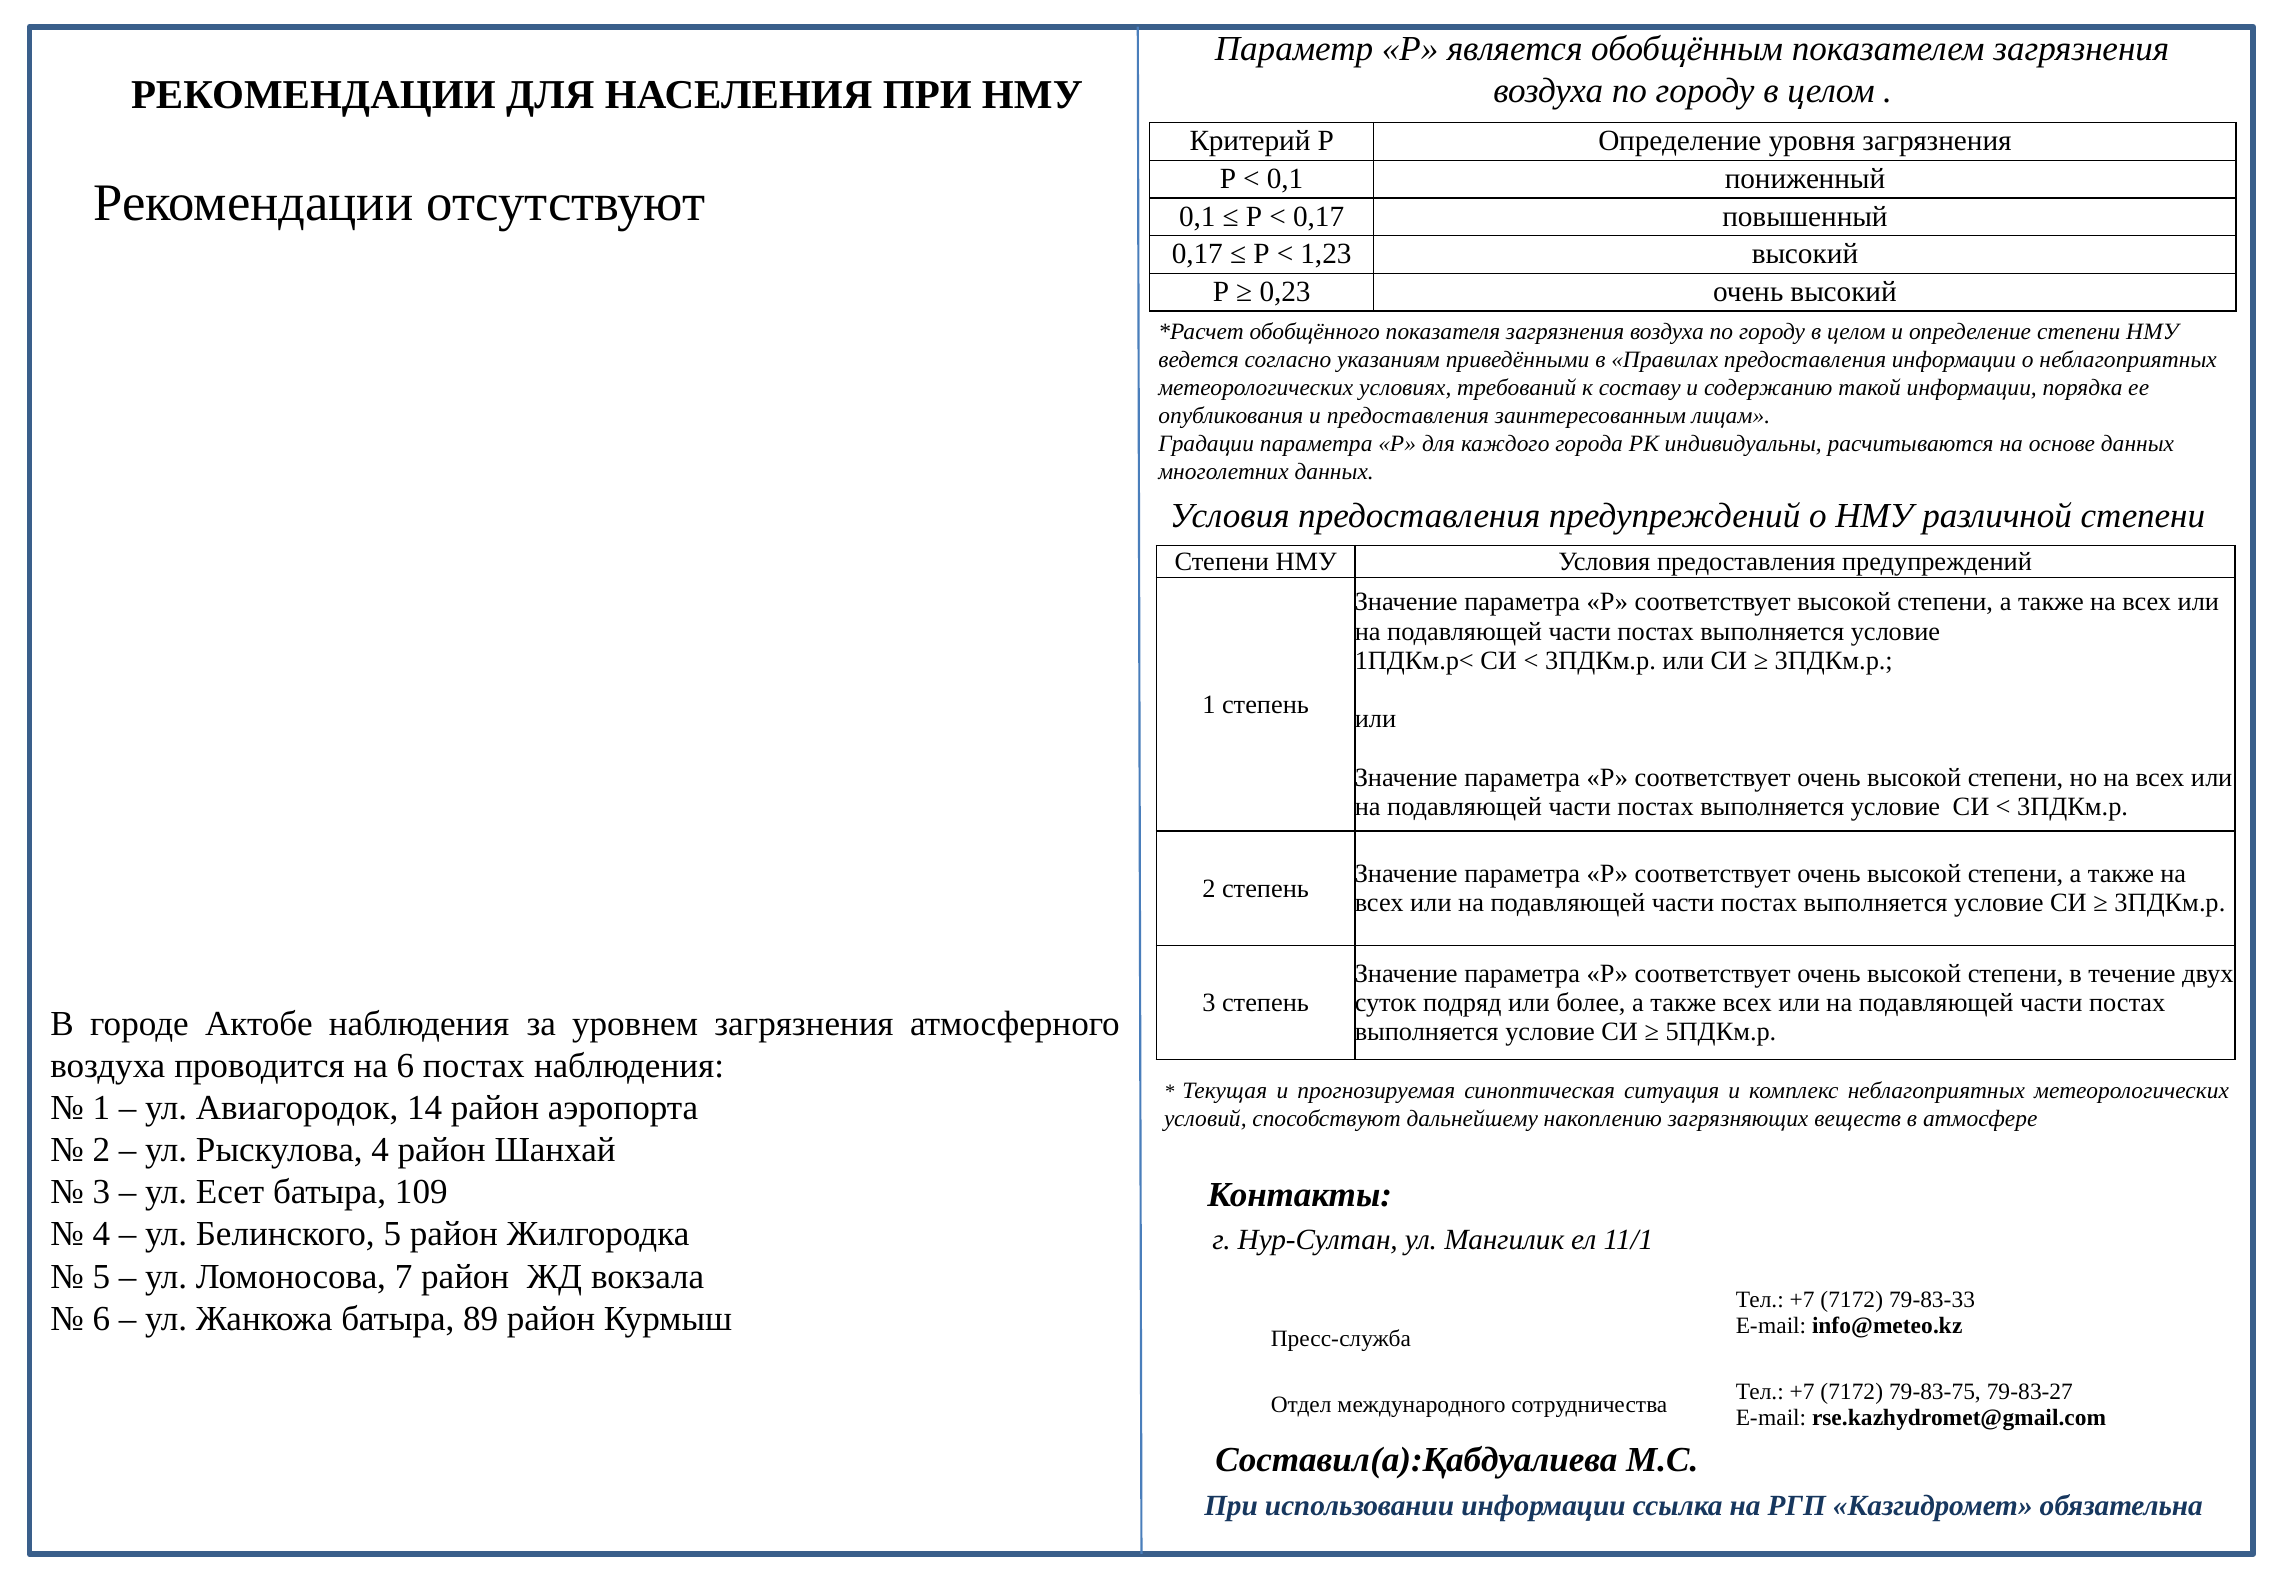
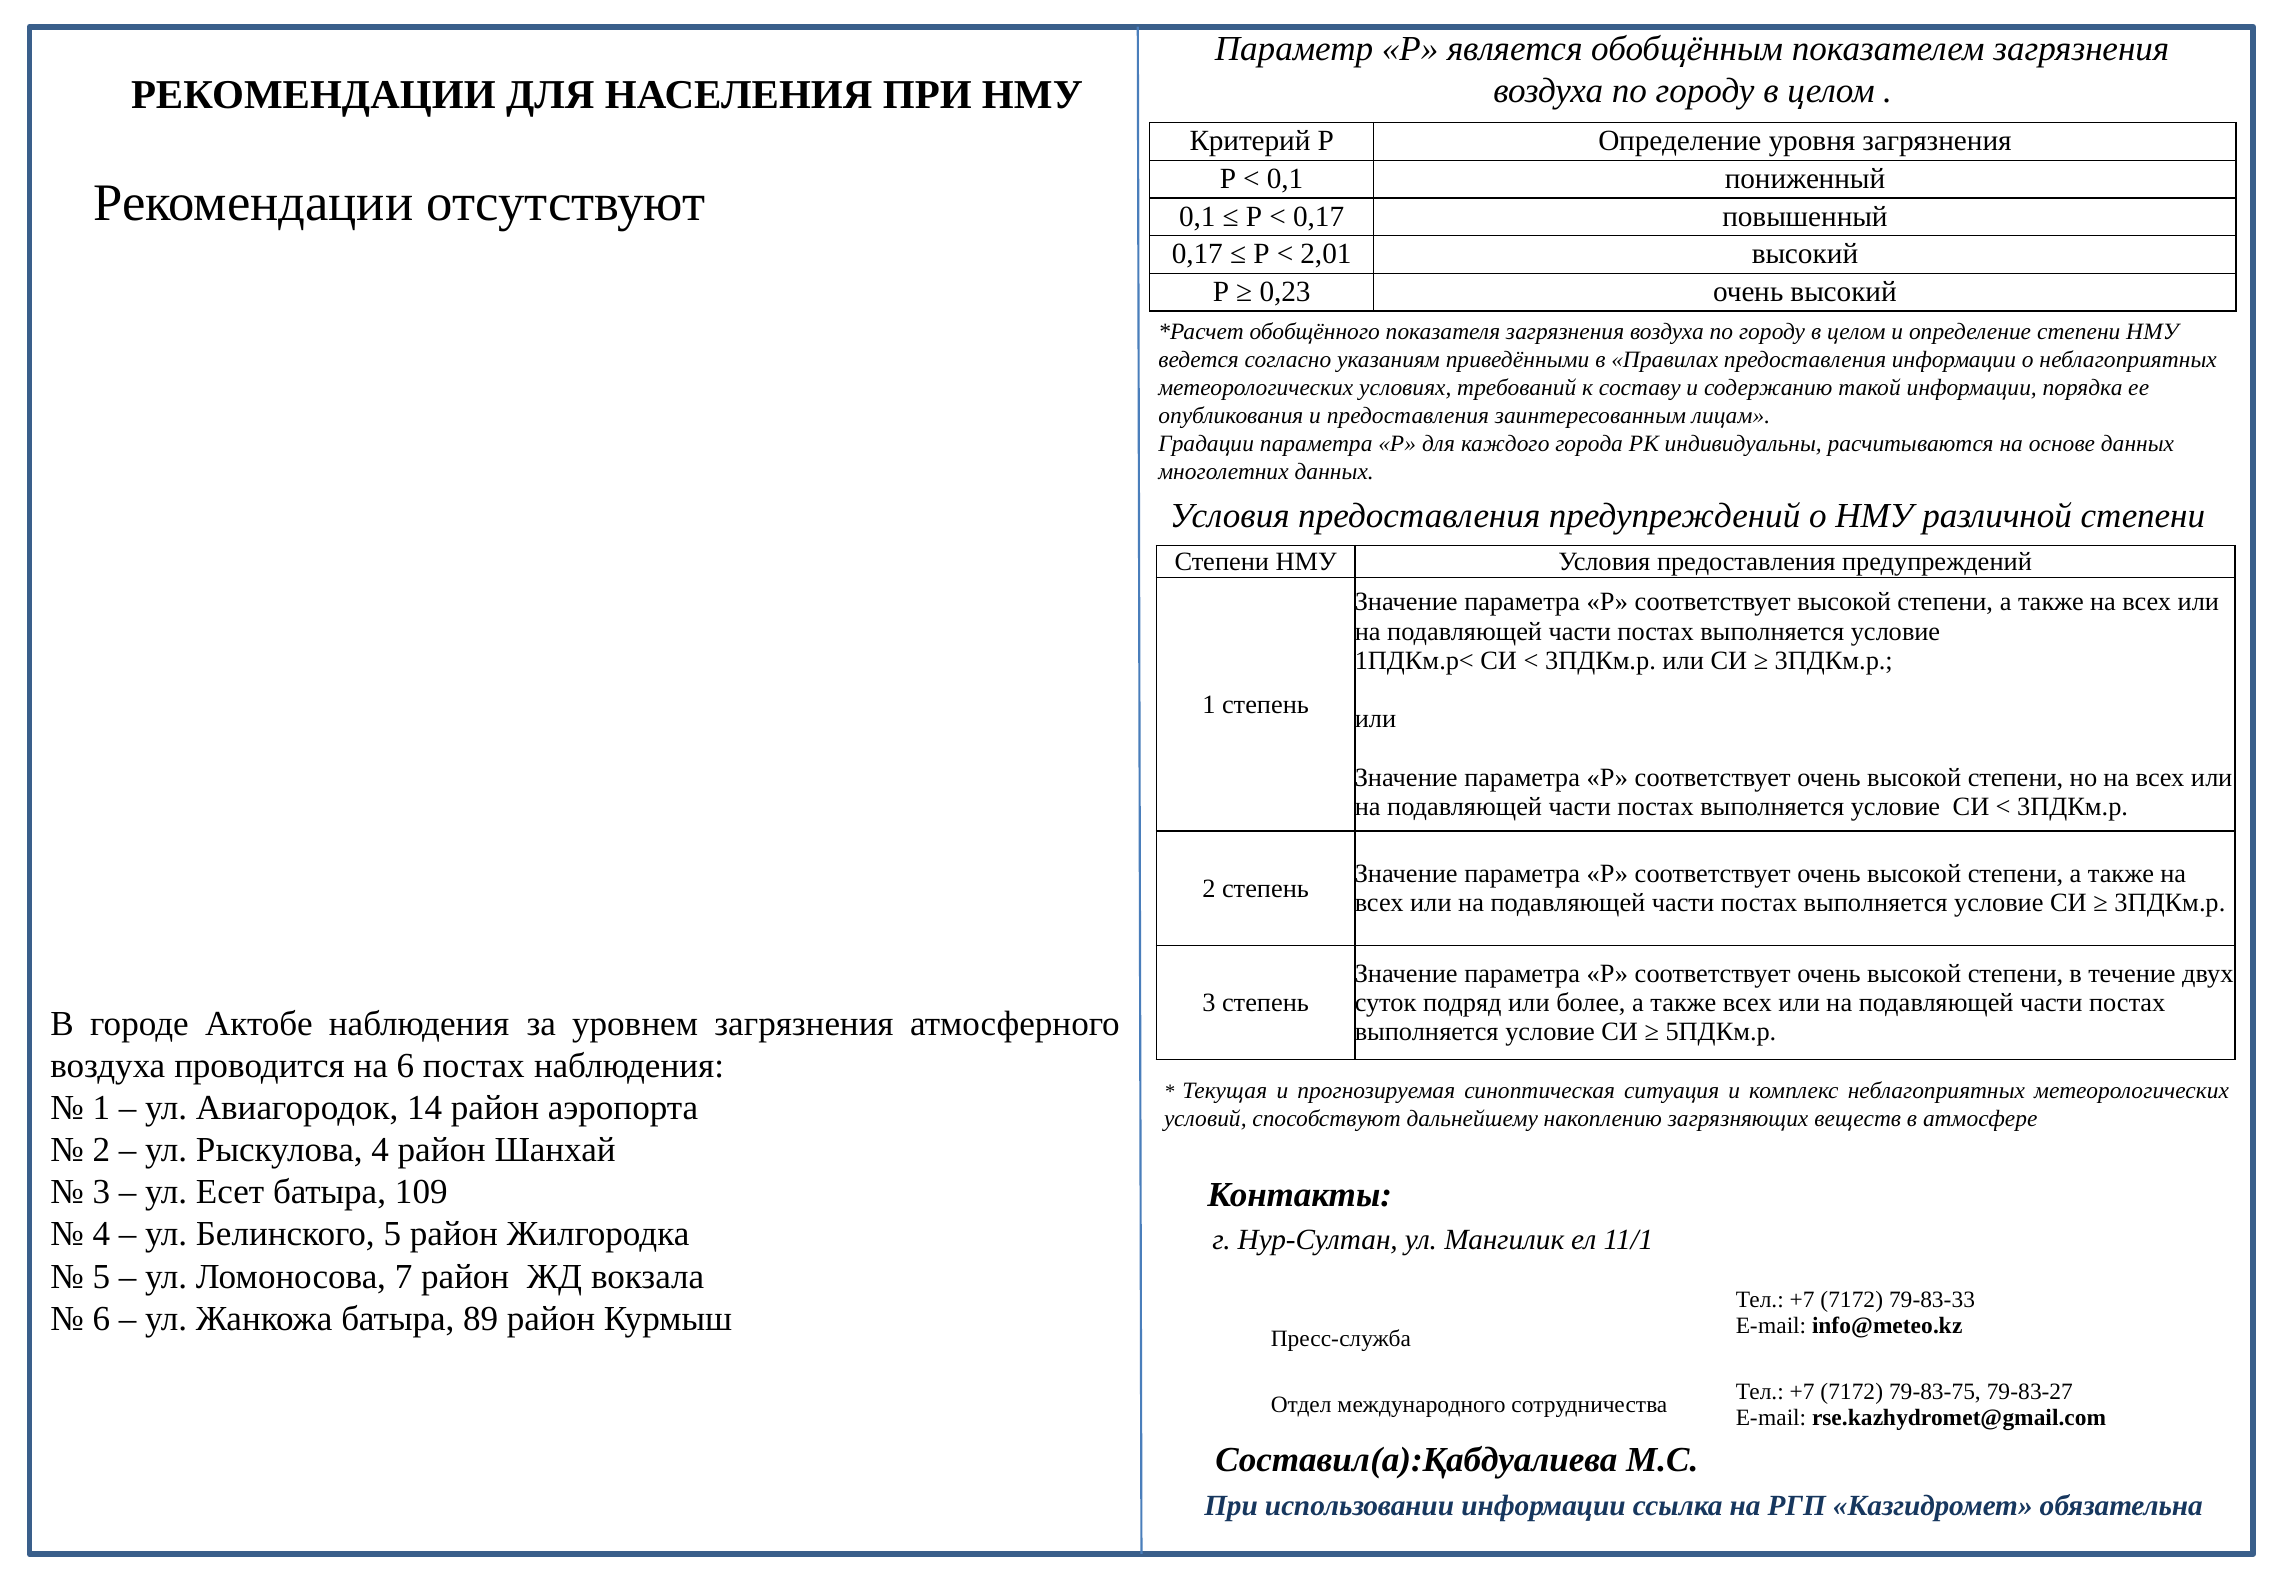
1,23: 1,23 -> 2,01
